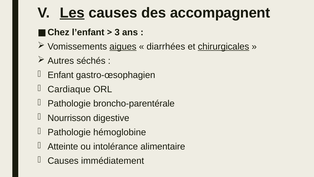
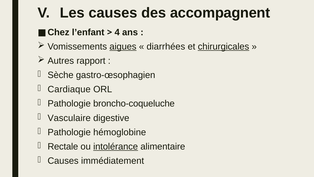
Les underline: present -> none
3: 3 -> 4
séchés: séchés -> rapport
Enfant: Enfant -> Sèche
broncho-parentérale: broncho-parentérale -> broncho-coqueluche
Nourrisson: Nourrisson -> Vasculaire
Atteinte: Atteinte -> Rectale
intolérance underline: none -> present
